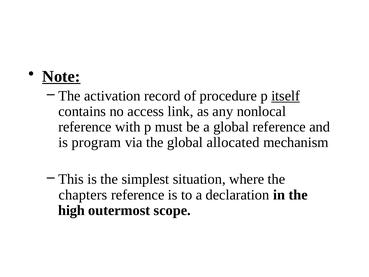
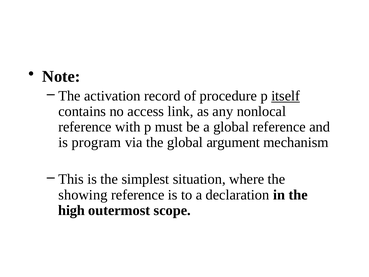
Note underline: present -> none
allocated: allocated -> argument
chapters: chapters -> showing
